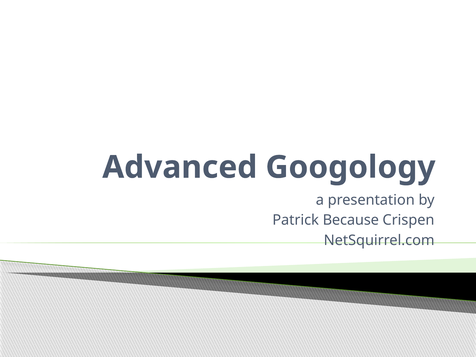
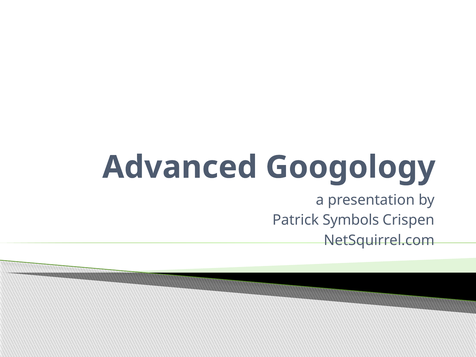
Because: Because -> Symbols
